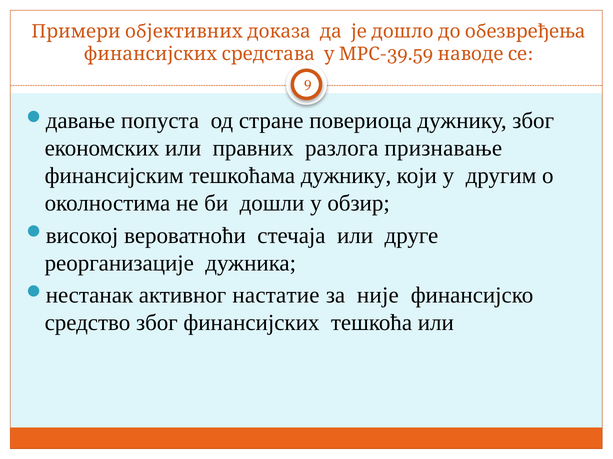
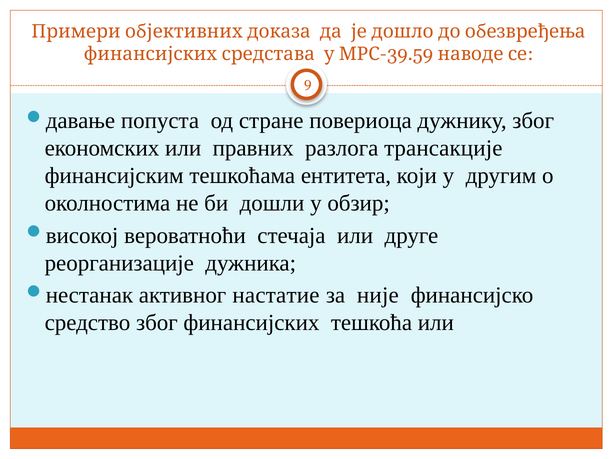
признавање: признавање -> трансакције
тешкоћама дужнику: дужнику -> ентитета
